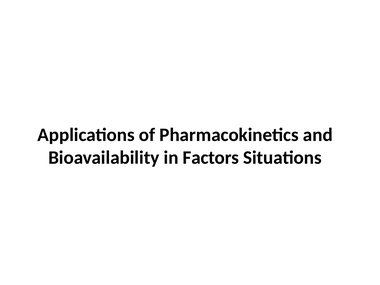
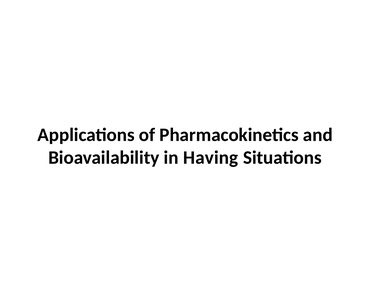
Factors: Factors -> Having
